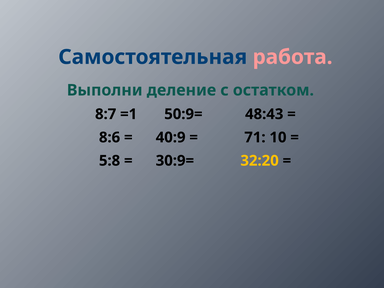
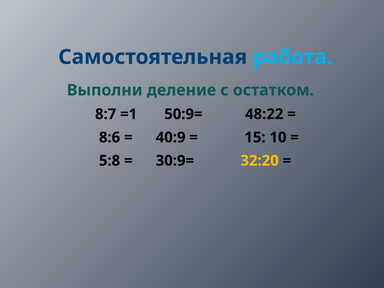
работа colour: pink -> light blue
48:43: 48:43 -> 48:22
71: 71 -> 15
